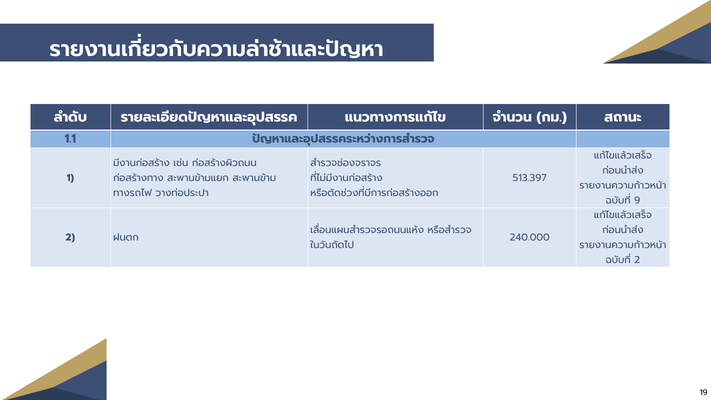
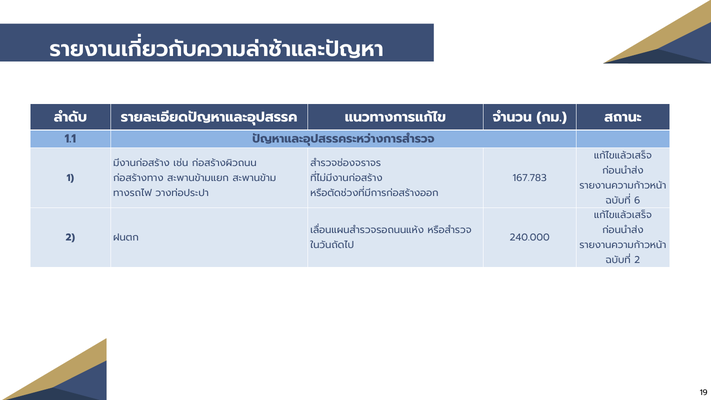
513.397: 513.397 -> 167.783
9: 9 -> 6
